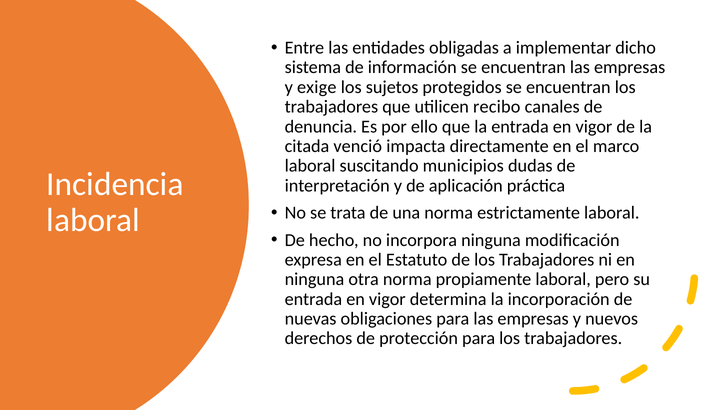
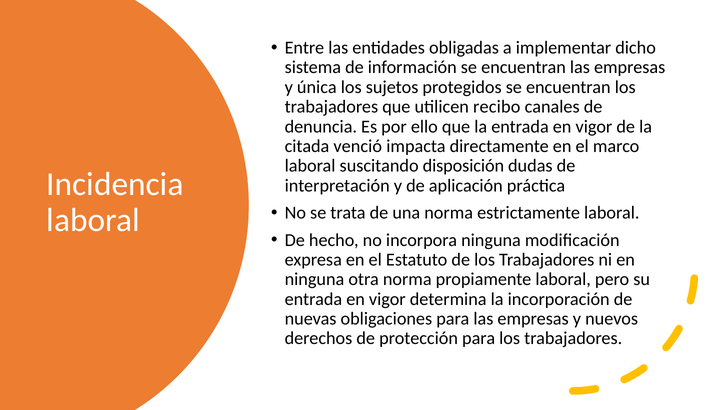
exige: exige -> única
municipios: municipios -> disposición
